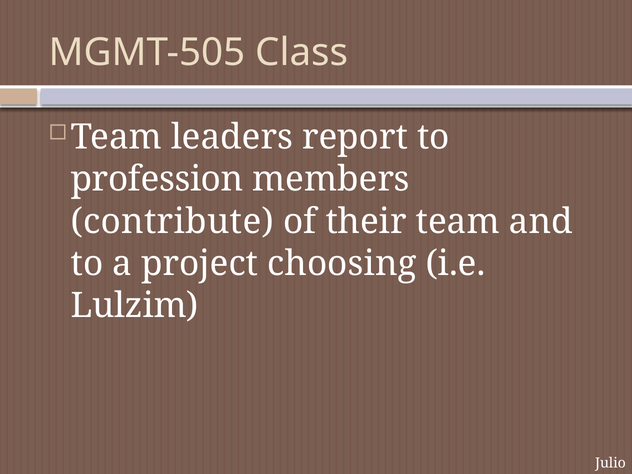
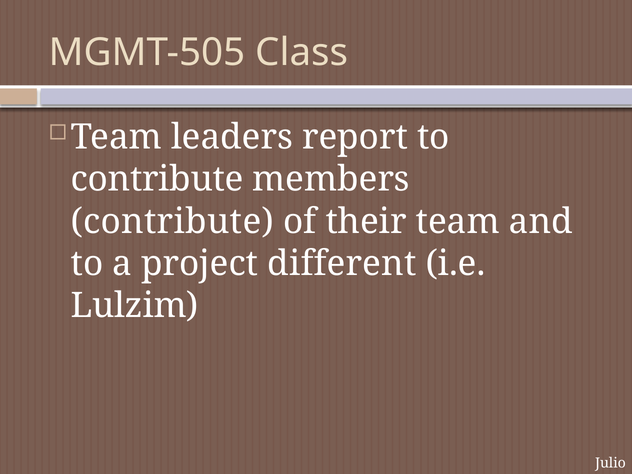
profession at (157, 179): profession -> contribute
choosing: choosing -> different
